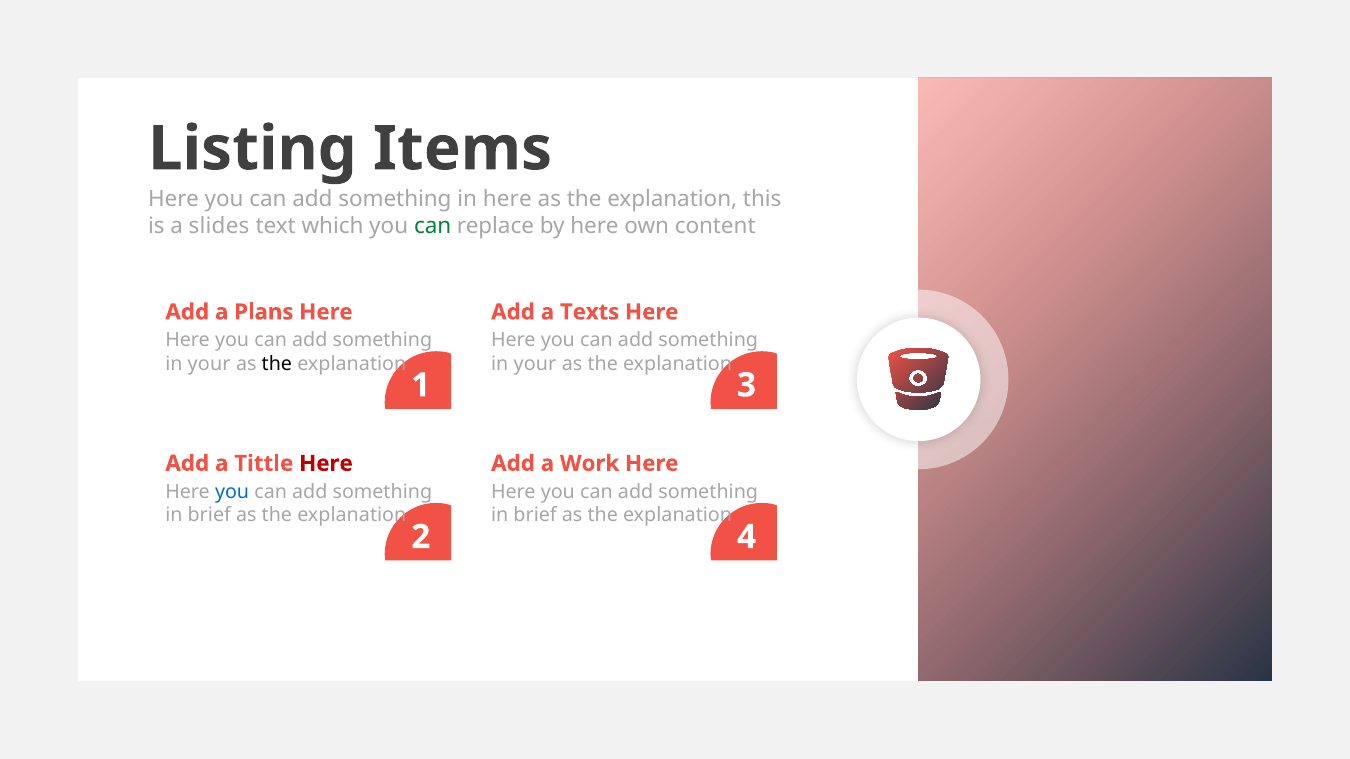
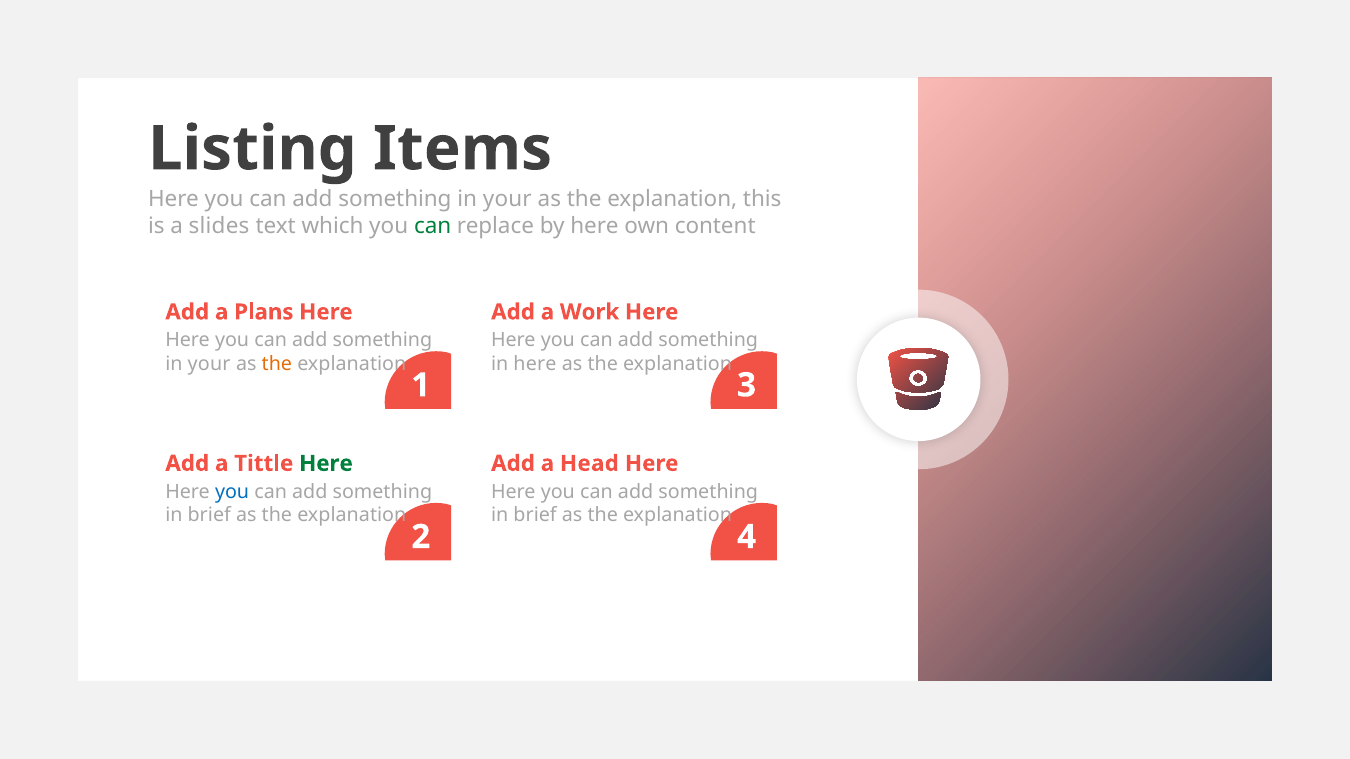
here at (507, 200): here -> your
Texts: Texts -> Work
the at (277, 364) colour: black -> orange
your at (535, 364): your -> here
Here at (326, 464) colour: red -> green
Work: Work -> Head
